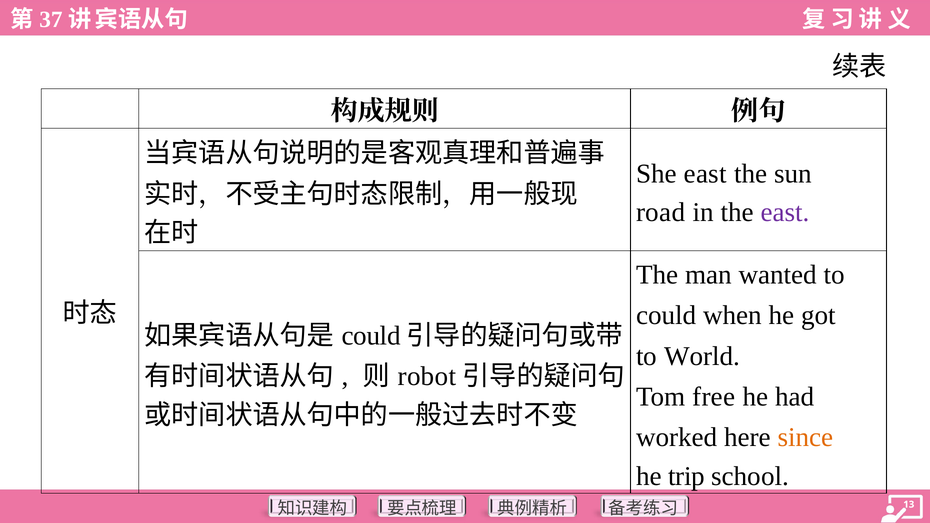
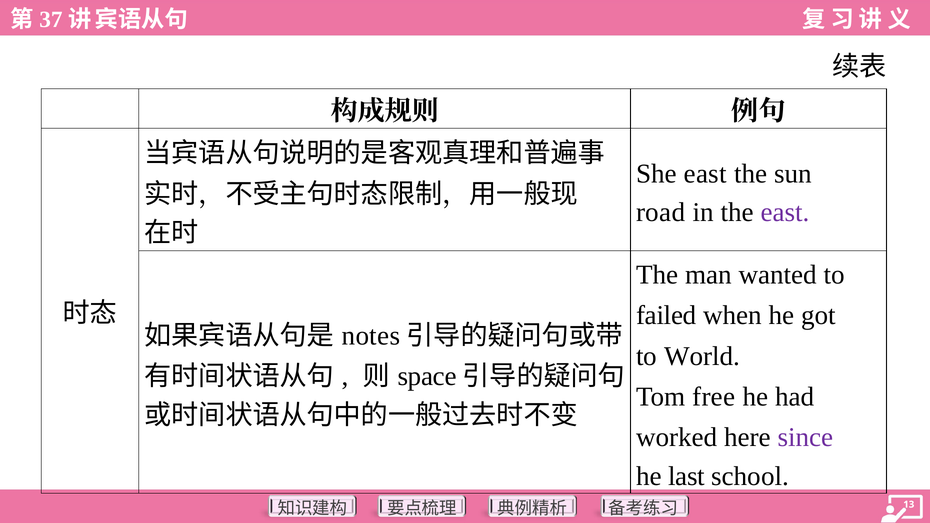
could at (666, 316): could -> failed
could at (371, 336): could -> notes
robot: robot -> space
since colour: orange -> purple
trip: trip -> last
